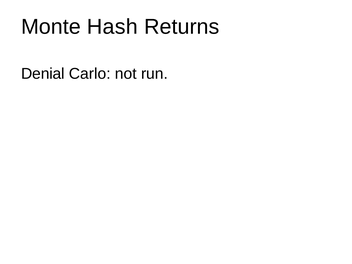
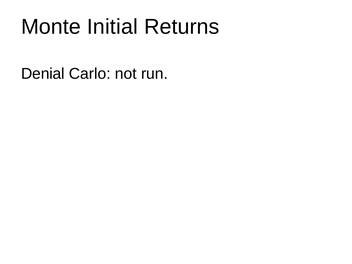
Hash: Hash -> Initial
